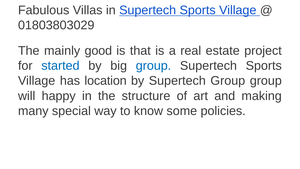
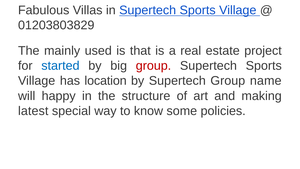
01803803029: 01803803029 -> 01203803829
good: good -> used
group at (153, 66) colour: blue -> red
Group group: group -> name
many: many -> latest
